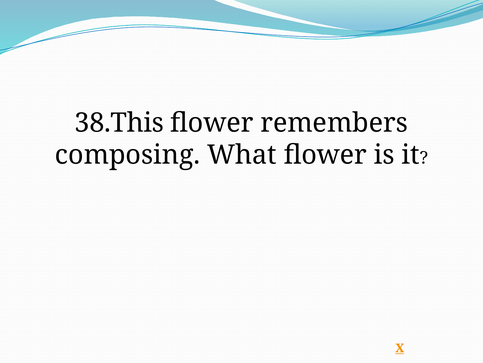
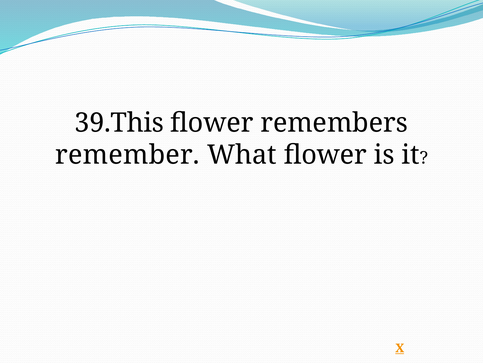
38.This: 38.This -> 39.This
composing: composing -> remember
